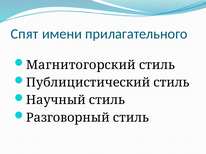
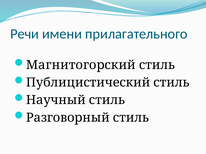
Спят: Спят -> Речи
